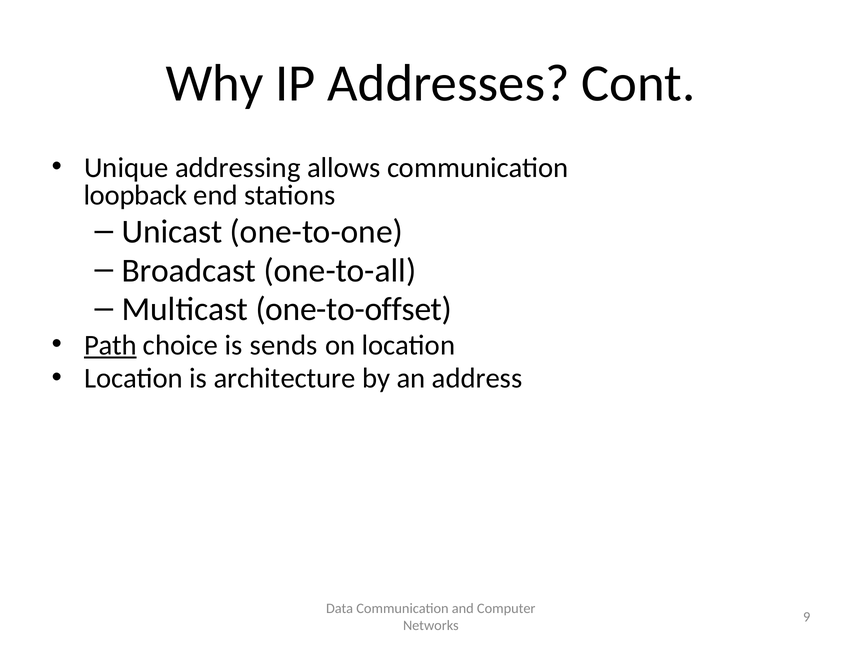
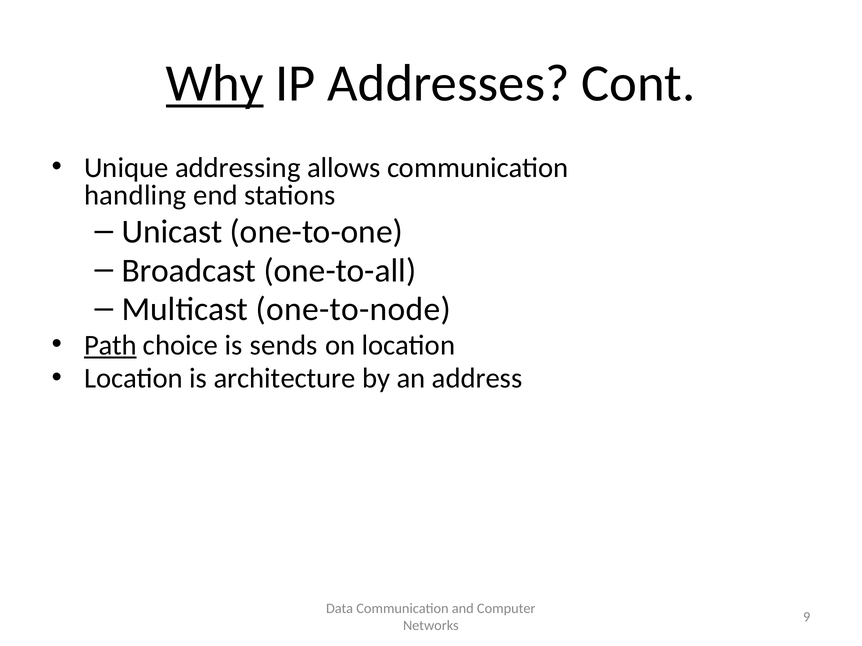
Why underline: none -> present
loopback: loopback -> handling
one-to-offset: one-to-offset -> one-to-node
